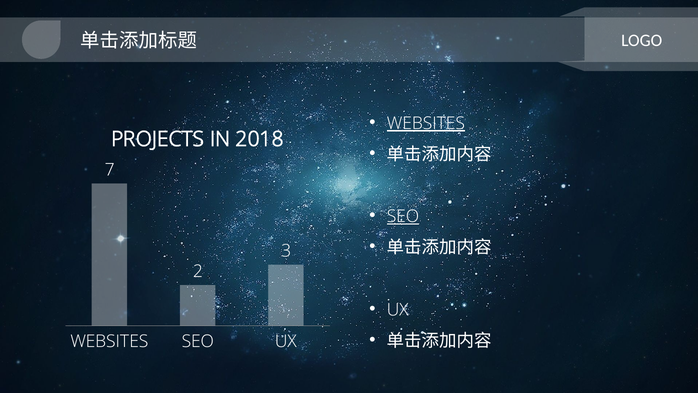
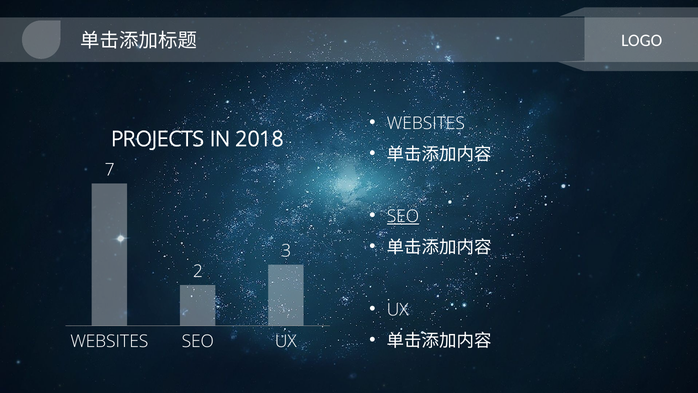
WEBSITES at (426, 123) underline: present -> none
